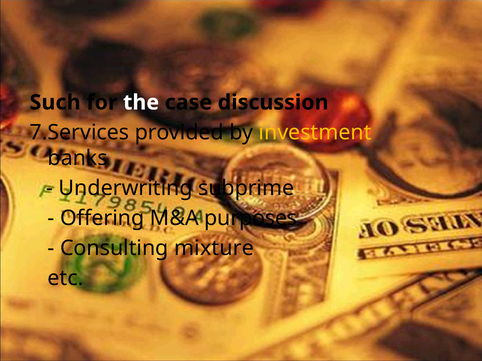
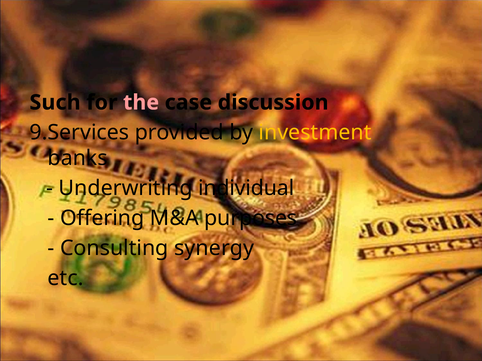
the colour: white -> pink
7.Services: 7.Services -> 9.Services
subprime: subprime -> individual
mixture: mixture -> synergy
